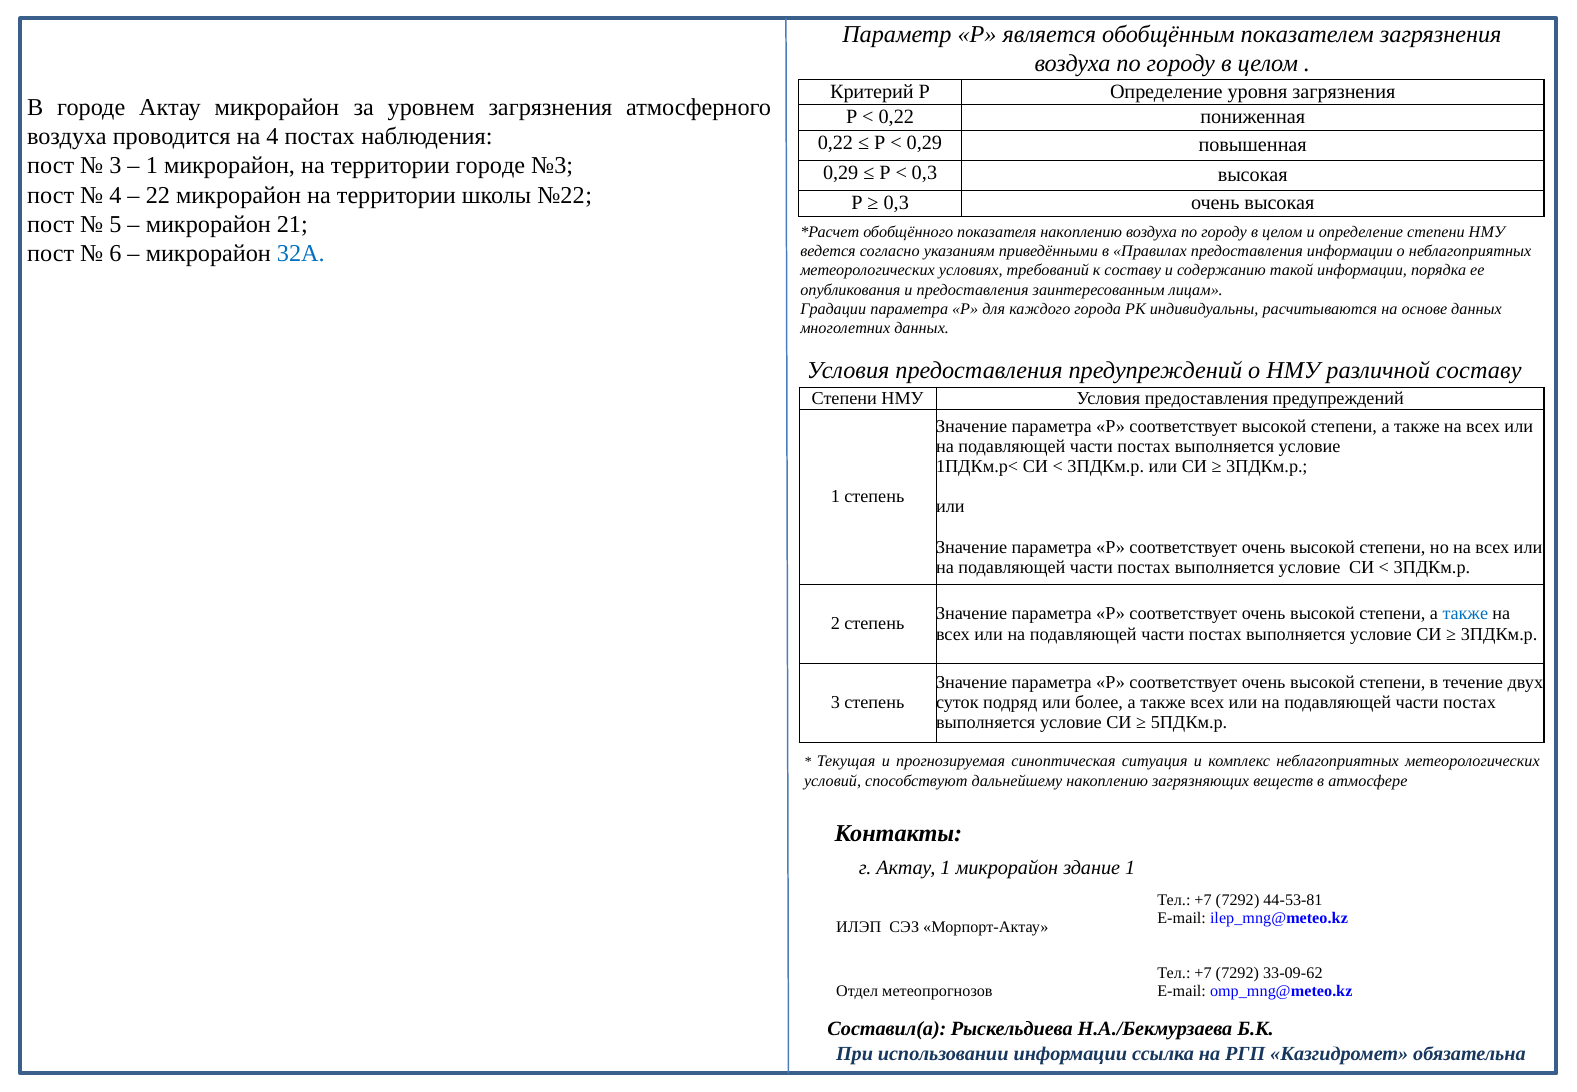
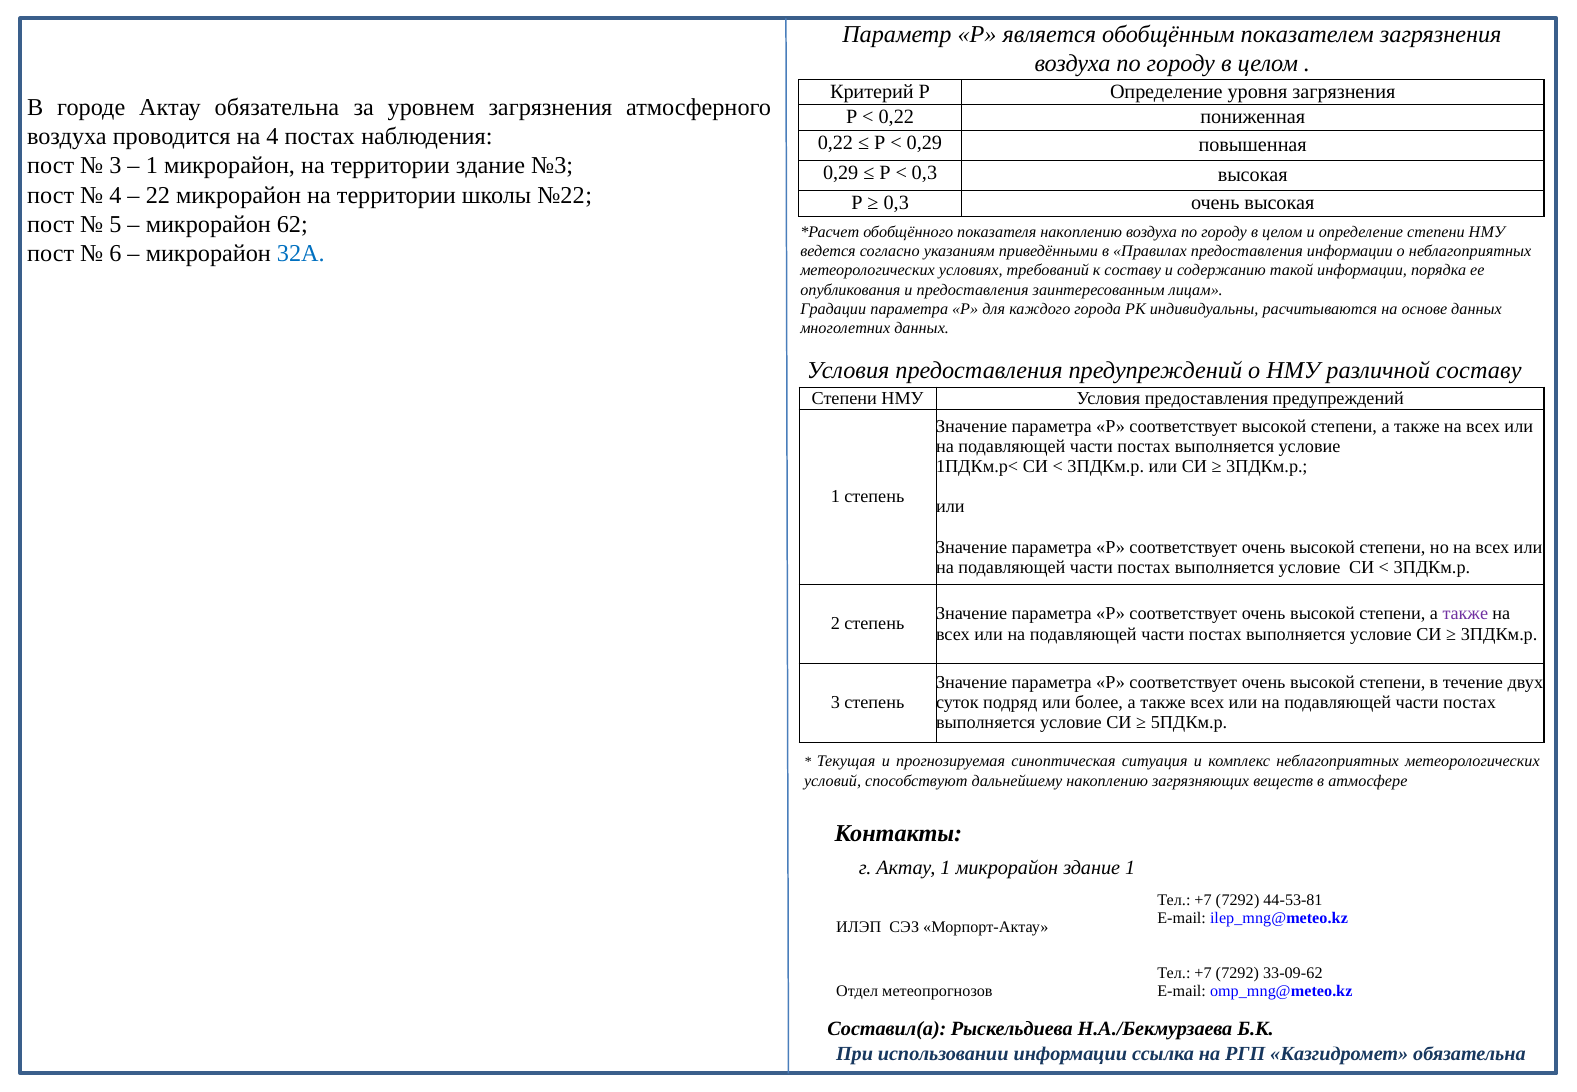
Актау микрорайон: микрорайон -> обязательна
территории городе: городе -> здание
21: 21 -> 62
также at (1465, 614) colour: blue -> purple
